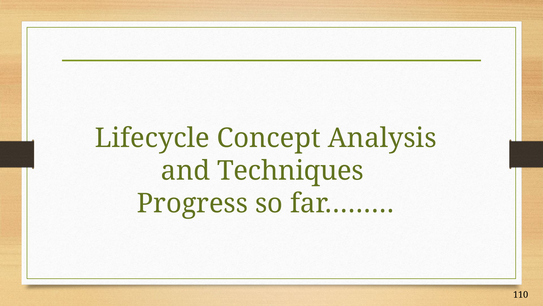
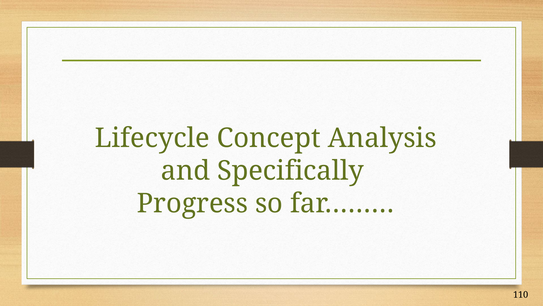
Techniques: Techniques -> Specifically
